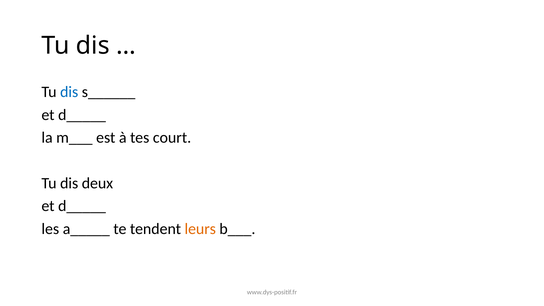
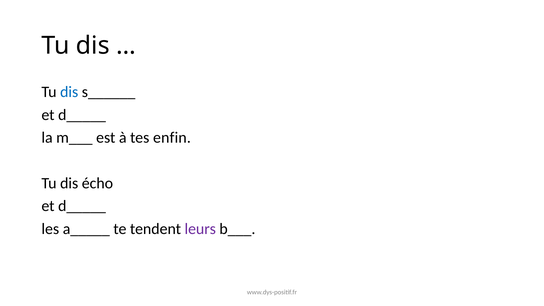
court: court -> enfin
deux: deux -> écho
leurs colour: orange -> purple
